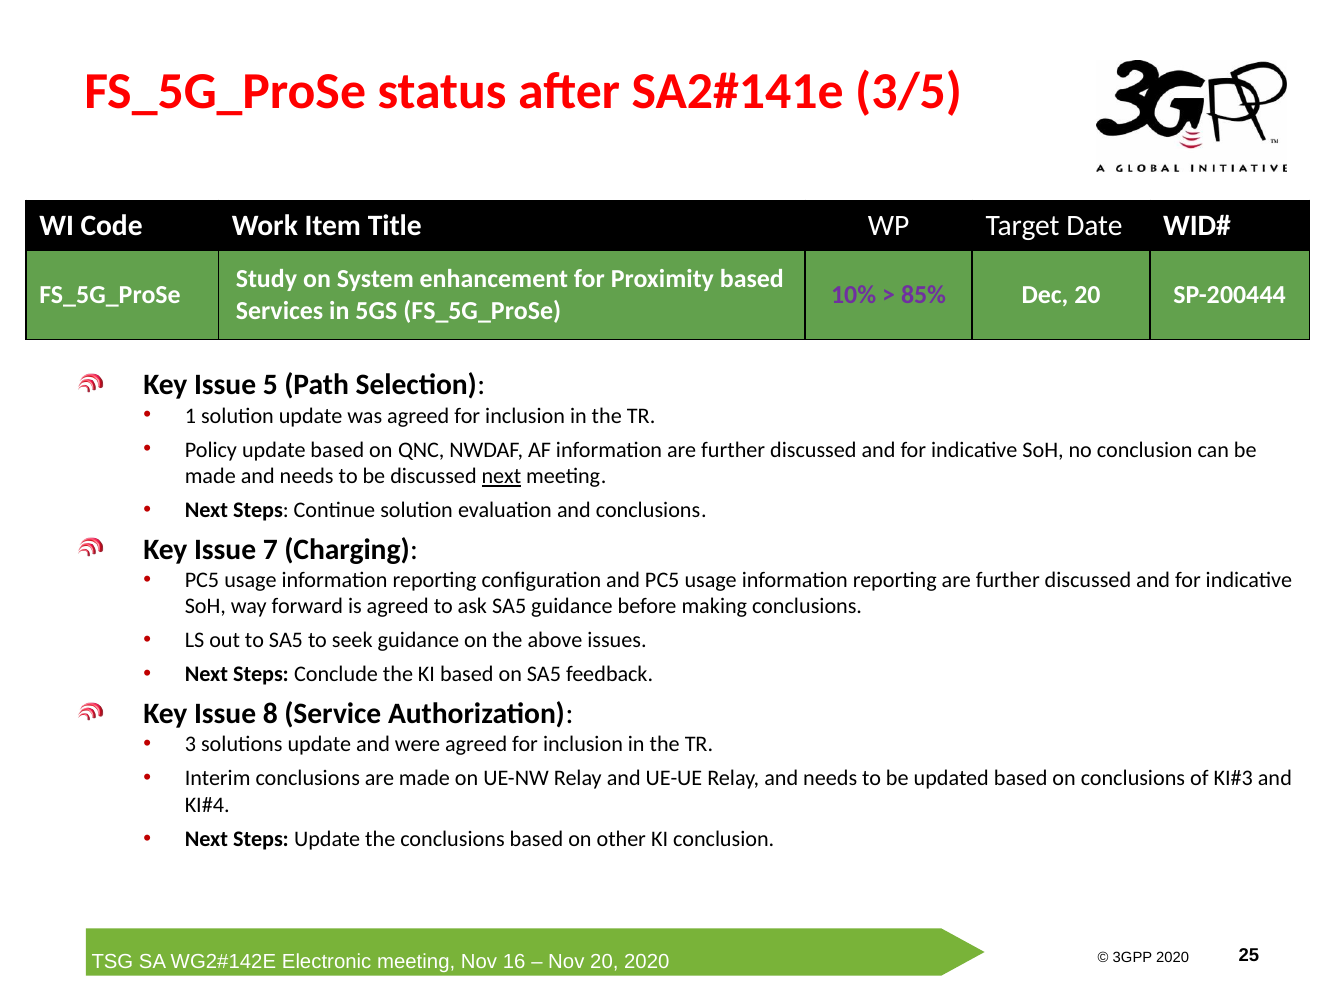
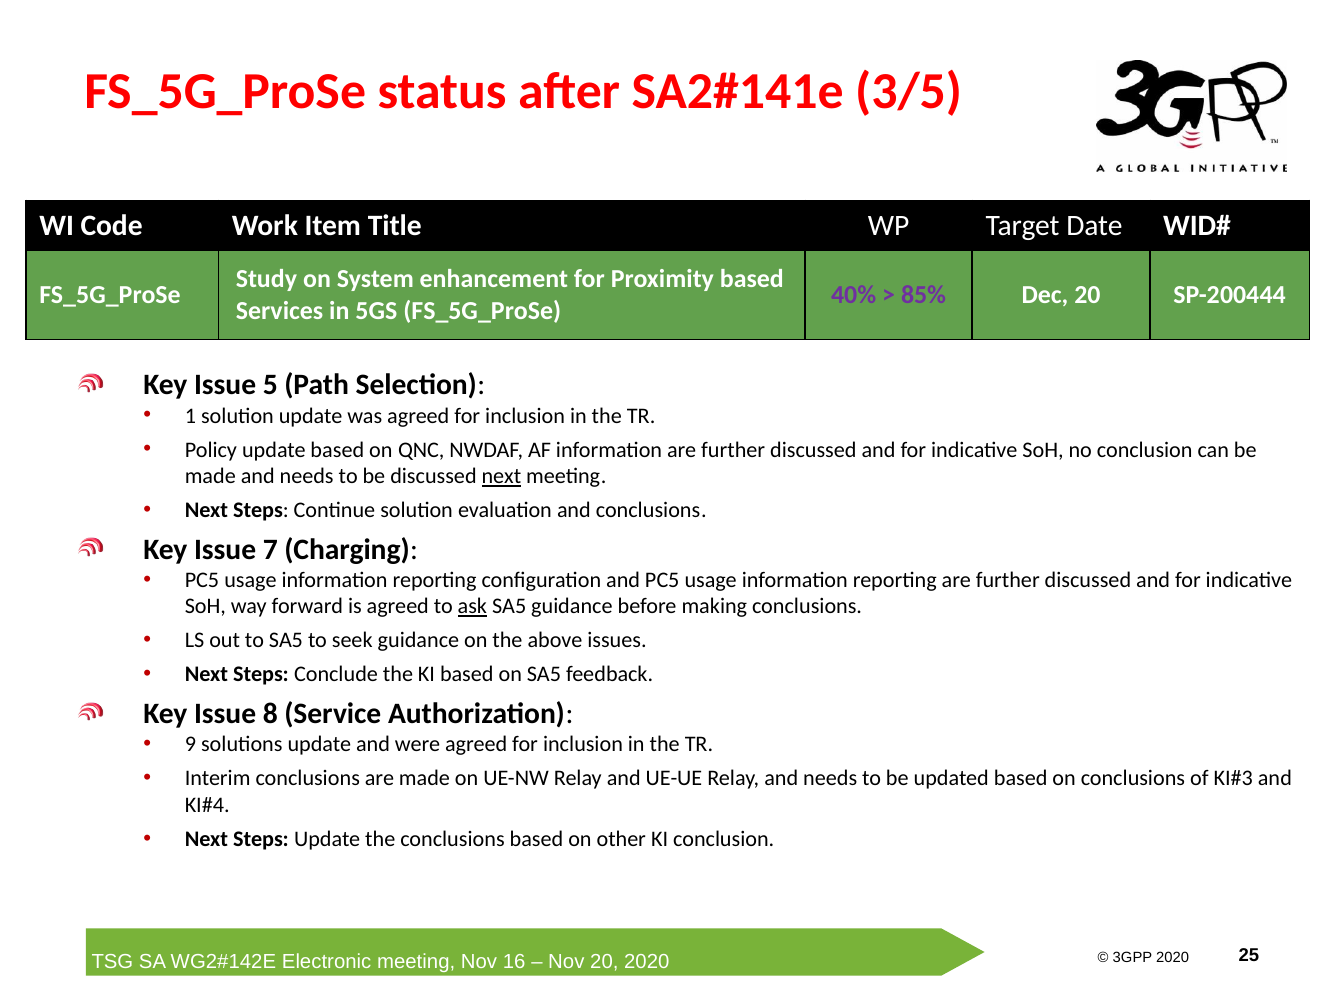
10%: 10% -> 40%
ask underline: none -> present
3: 3 -> 9
